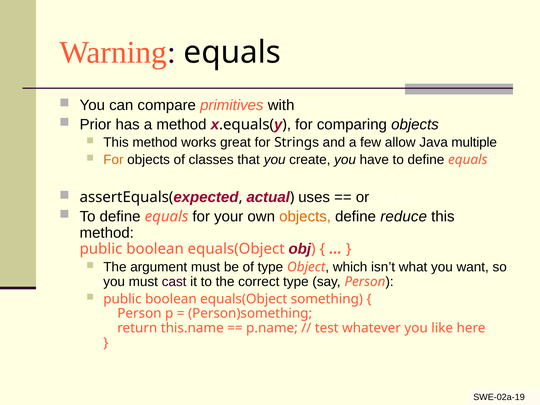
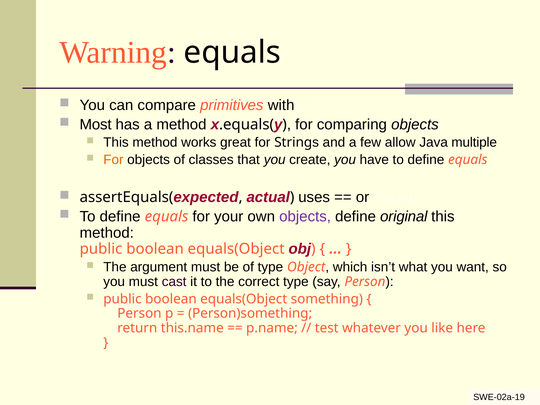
Prior: Prior -> Most
objects at (305, 217) colour: orange -> purple
reduce: reduce -> original
